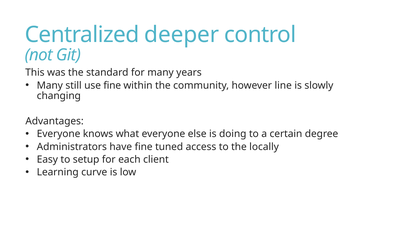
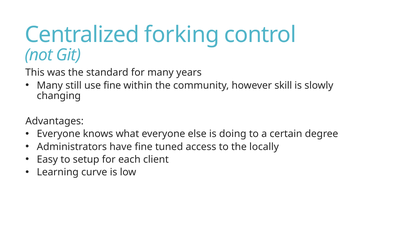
deeper: deeper -> forking
line: line -> skill
